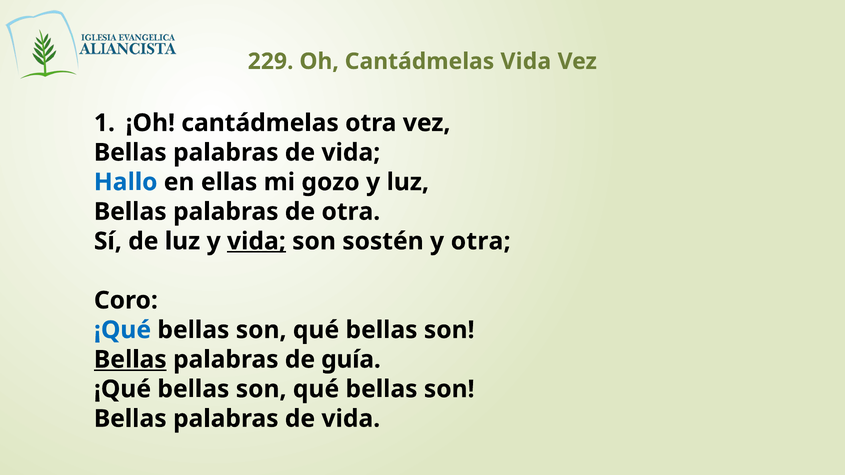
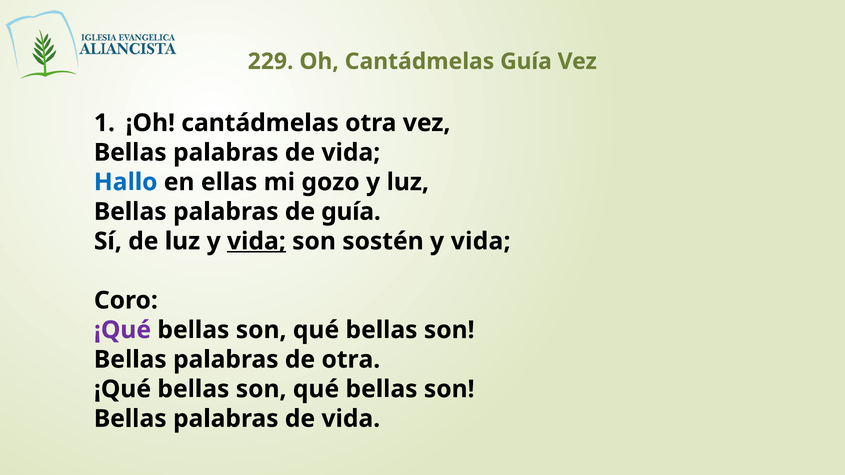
Cantádmelas Vida: Vida -> Guía
de otra: otra -> guía
sostén y otra: otra -> vida
¡Qué at (122, 330) colour: blue -> purple
Bellas at (130, 360) underline: present -> none
de guía: guía -> otra
